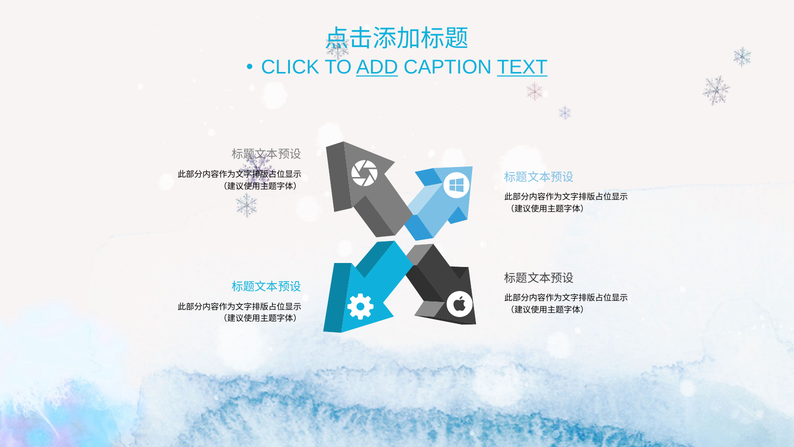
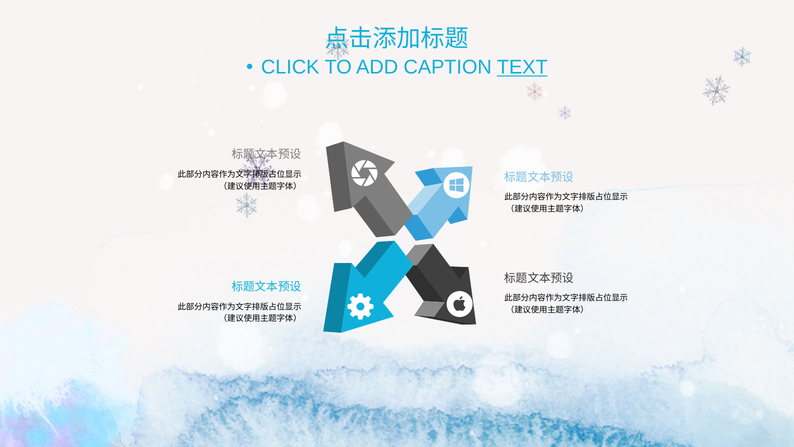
ADD underline: present -> none
